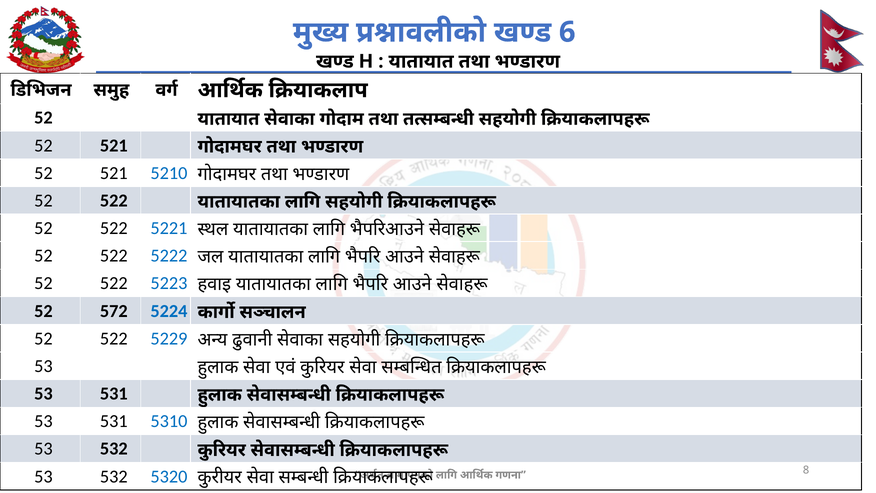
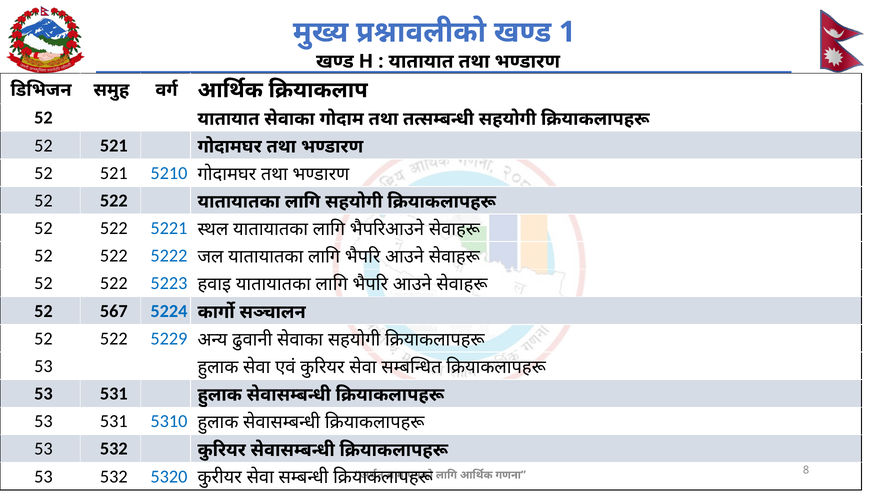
6: 6 -> 1
572: 572 -> 567
